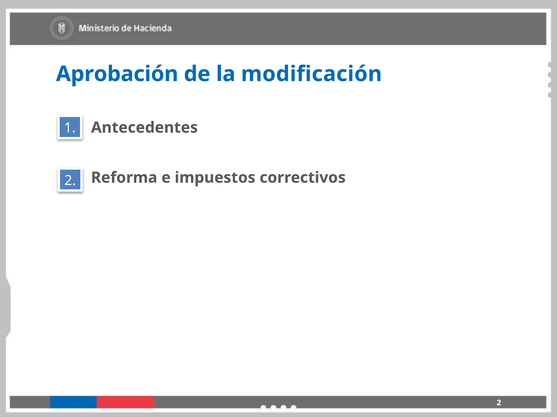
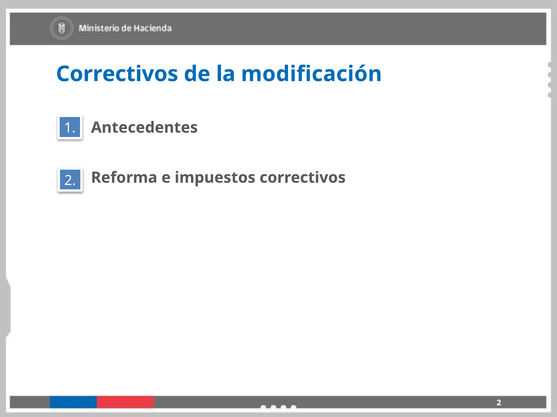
Aprobación at (117, 74): Aprobación -> Correctivos
